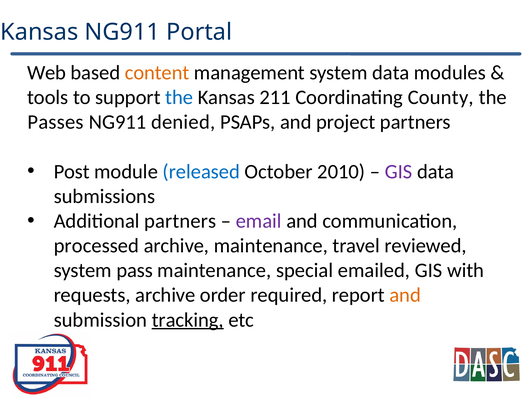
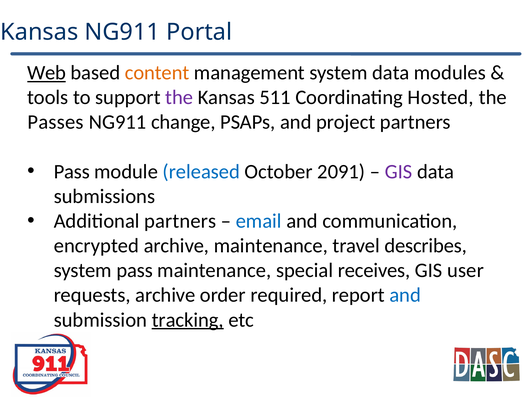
Web underline: none -> present
the at (179, 98) colour: blue -> purple
211: 211 -> 511
County: County -> Hosted
denied: denied -> change
Post at (72, 172): Post -> Pass
2010: 2010 -> 2091
email colour: purple -> blue
processed: processed -> encrypted
reviewed: reviewed -> describes
emailed: emailed -> receives
with: with -> user
and at (405, 296) colour: orange -> blue
